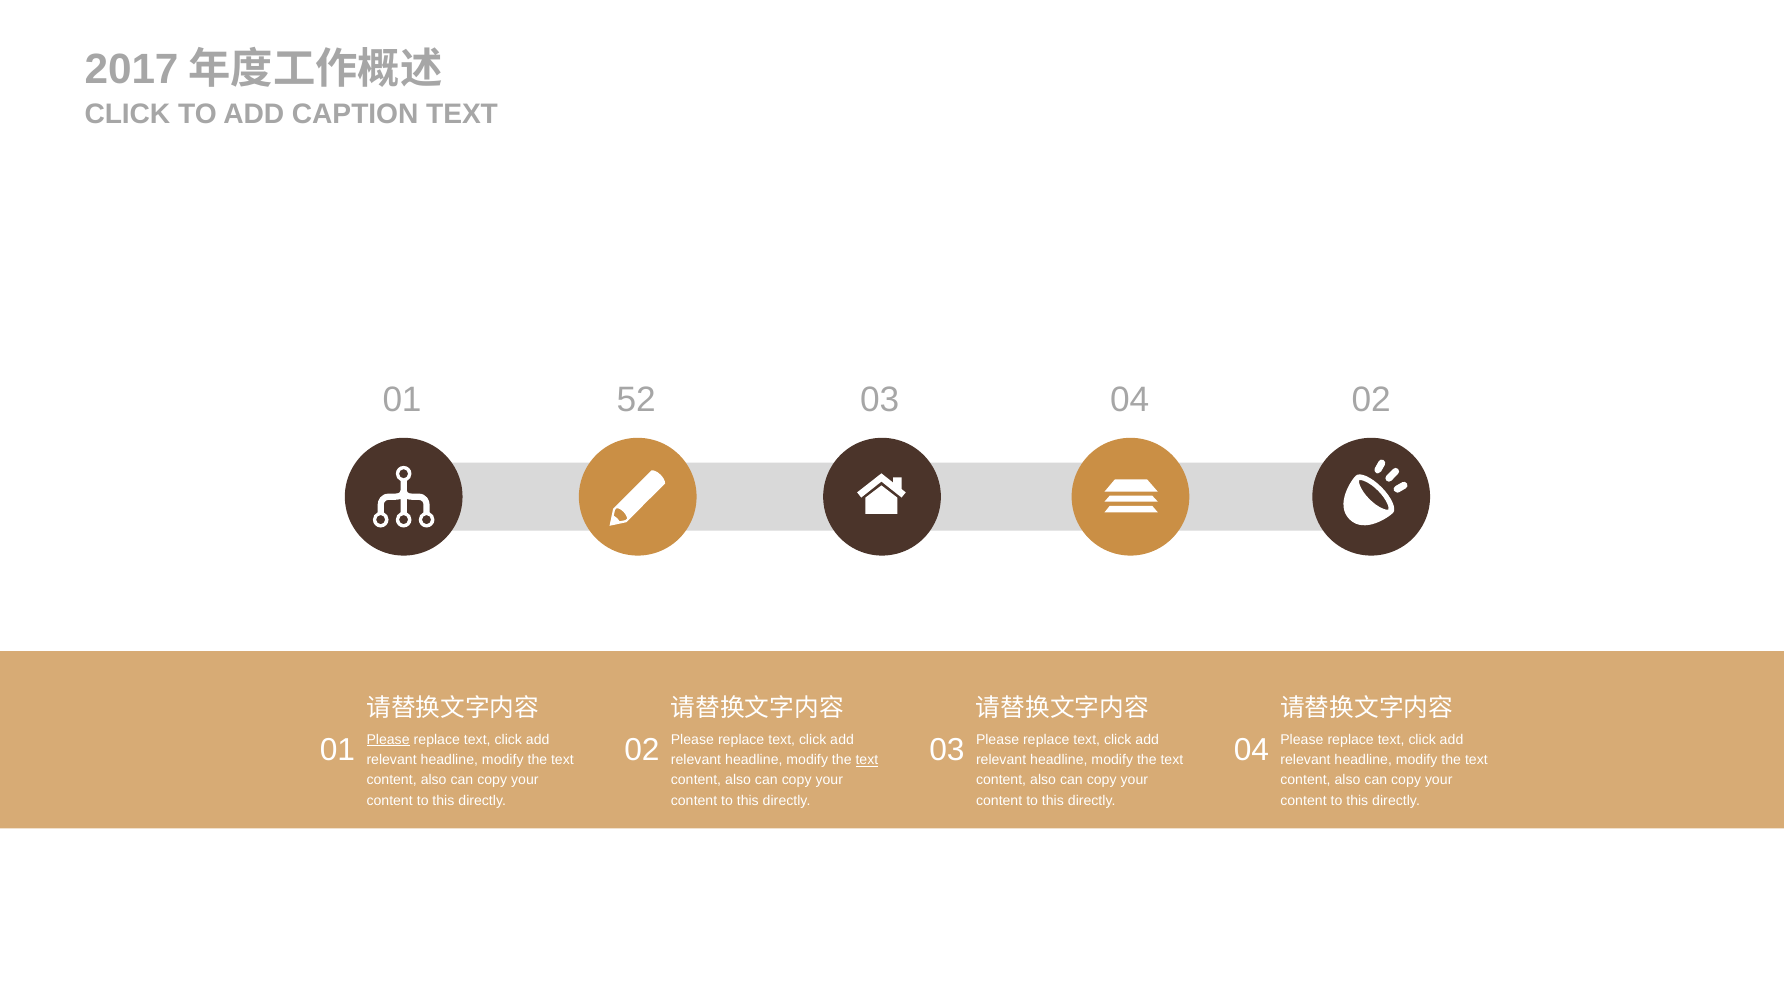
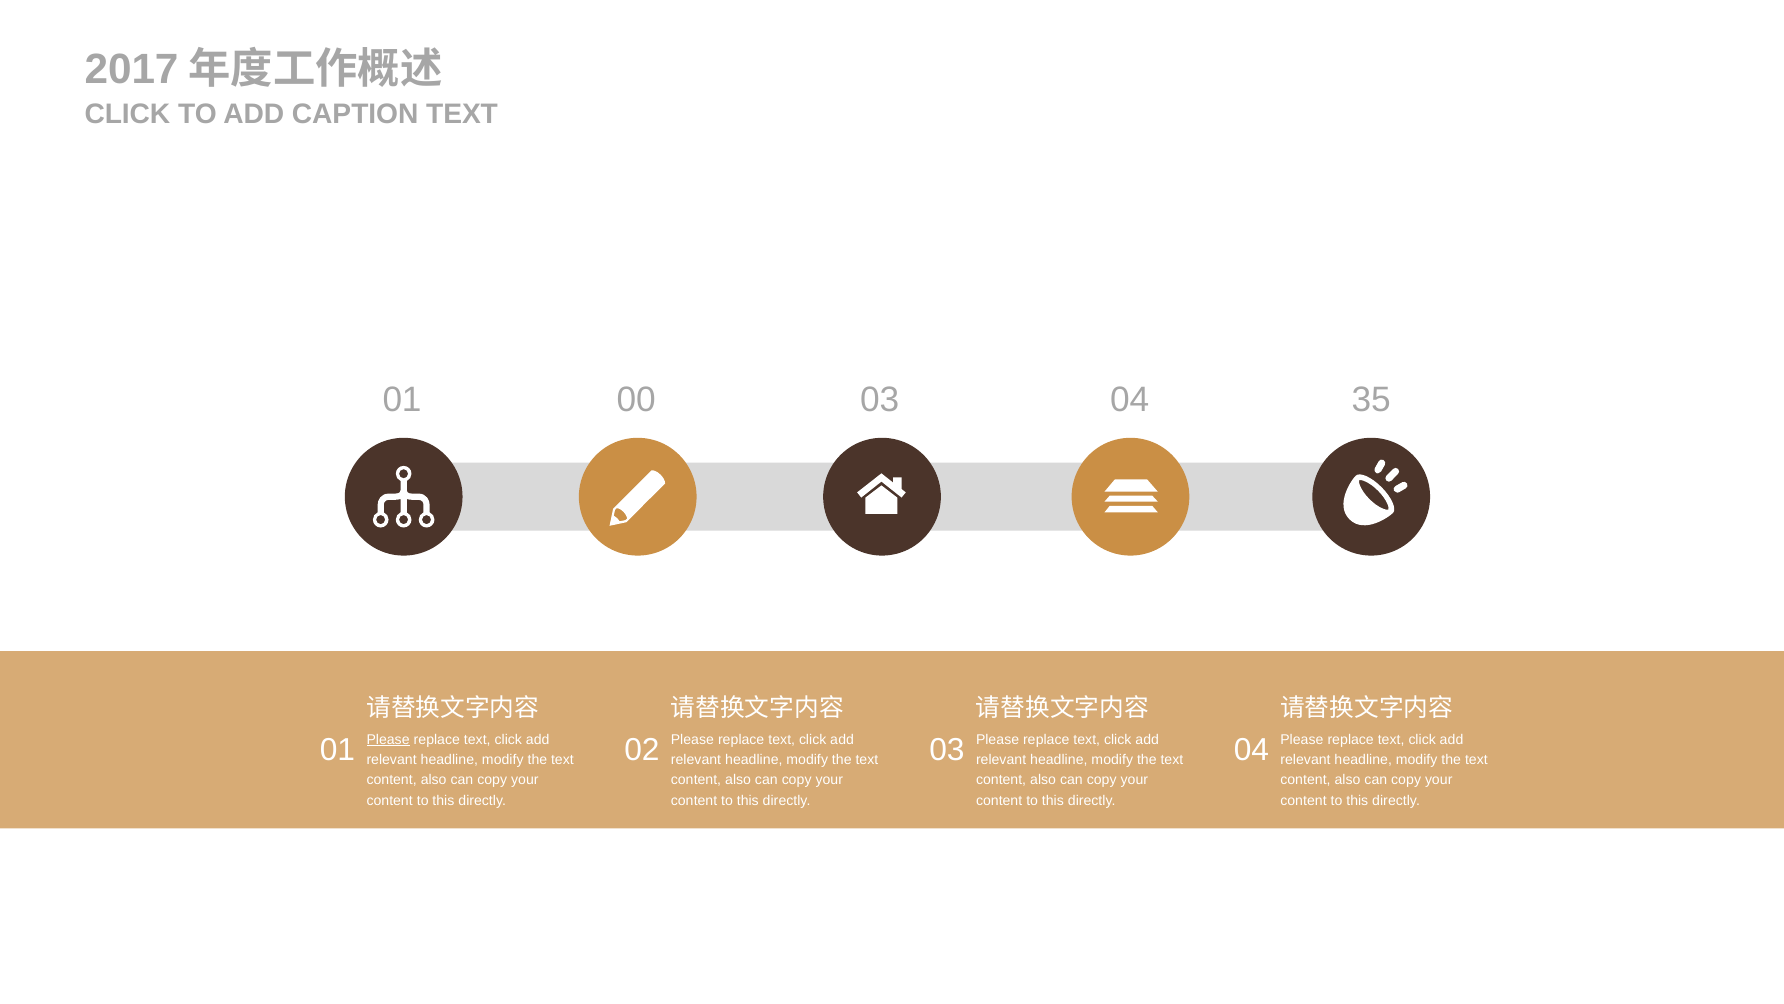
52: 52 -> 00
04 02: 02 -> 35
text at (867, 760) underline: present -> none
